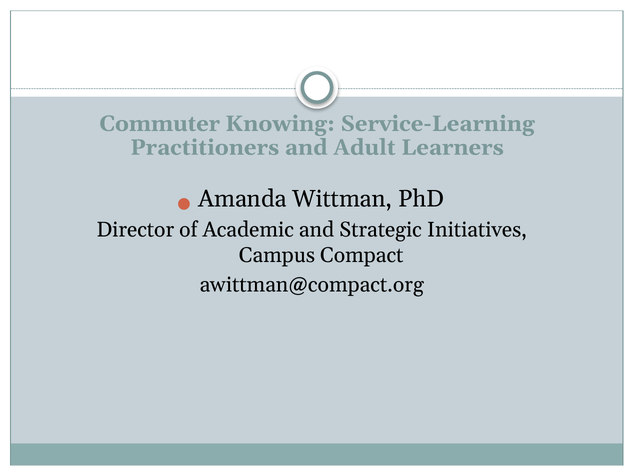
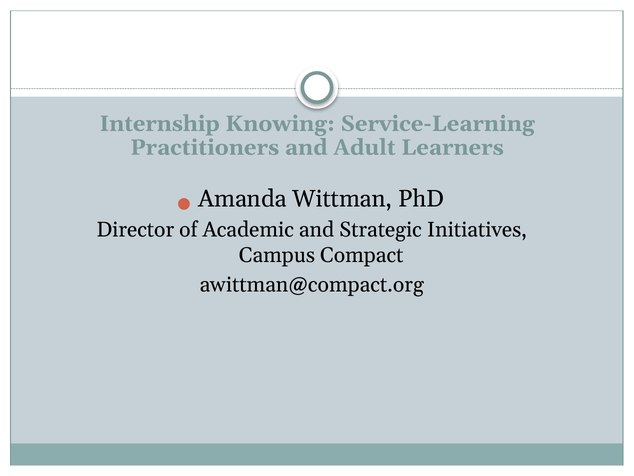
Commuter: Commuter -> Internship
